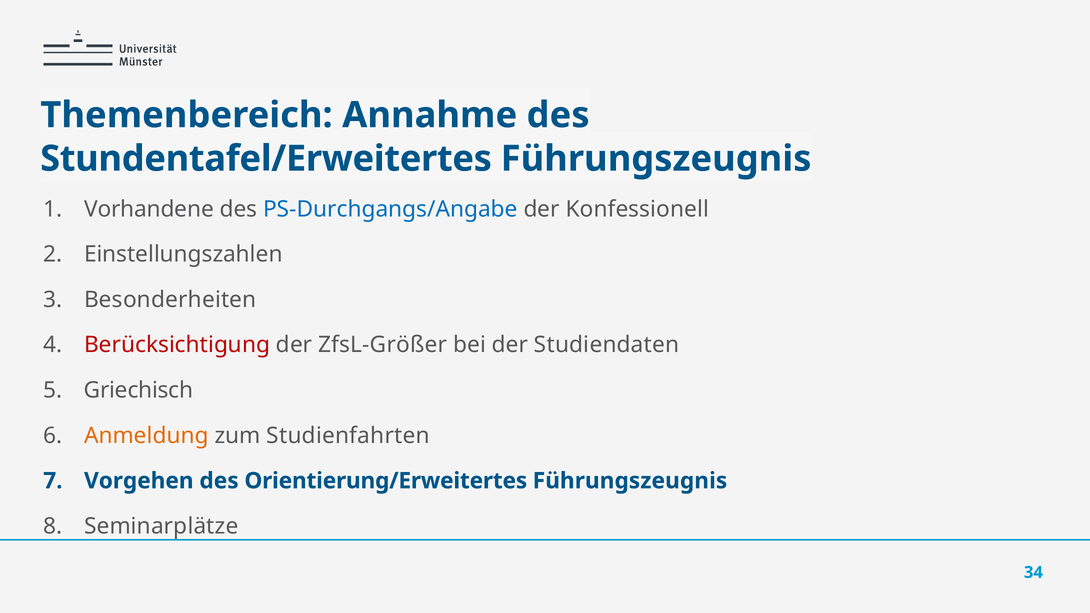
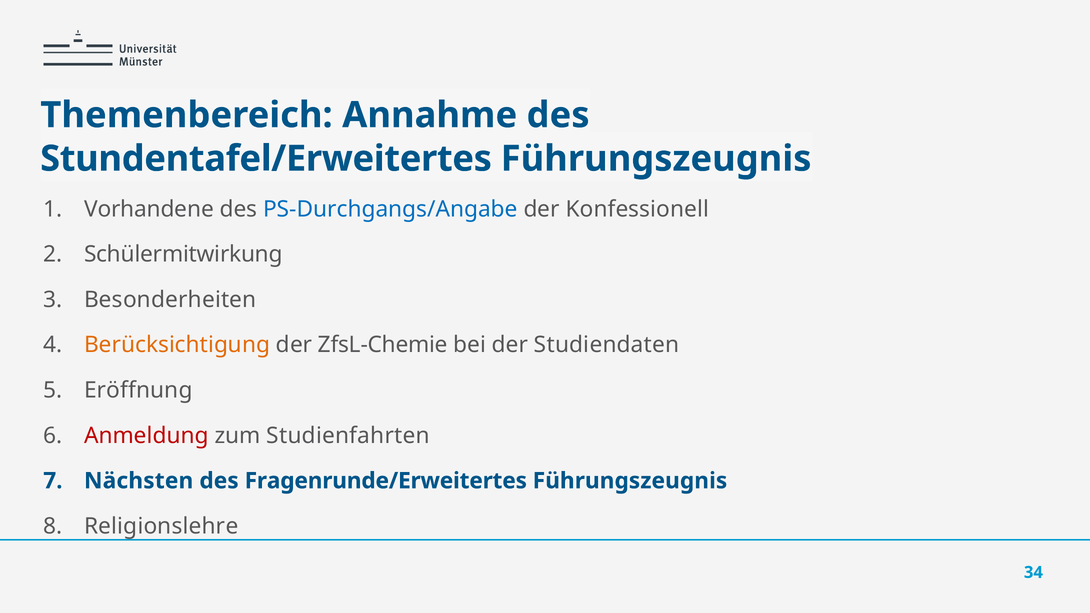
Einstellungszahlen: Einstellungszahlen -> Schülermitwirkung
Berücksichtigung colour: red -> orange
ZfsL-Größer: ZfsL-Größer -> ZfsL-Chemie
Griechisch: Griechisch -> Eröffnung
Anmeldung colour: orange -> red
Vorgehen: Vorgehen -> Nächsten
Orientierung/Erweitertes: Orientierung/Erweitertes -> Fragenrunde/Erweitertes
Seminarplätze: Seminarplätze -> Religionslehre
